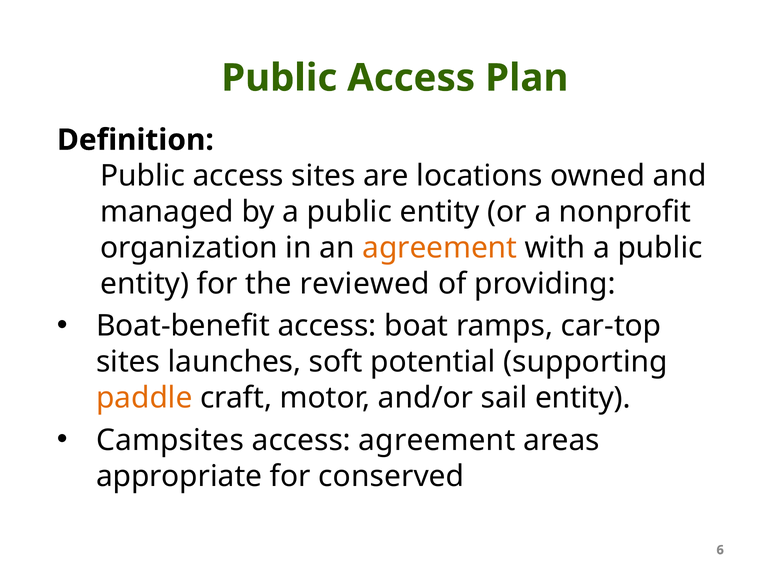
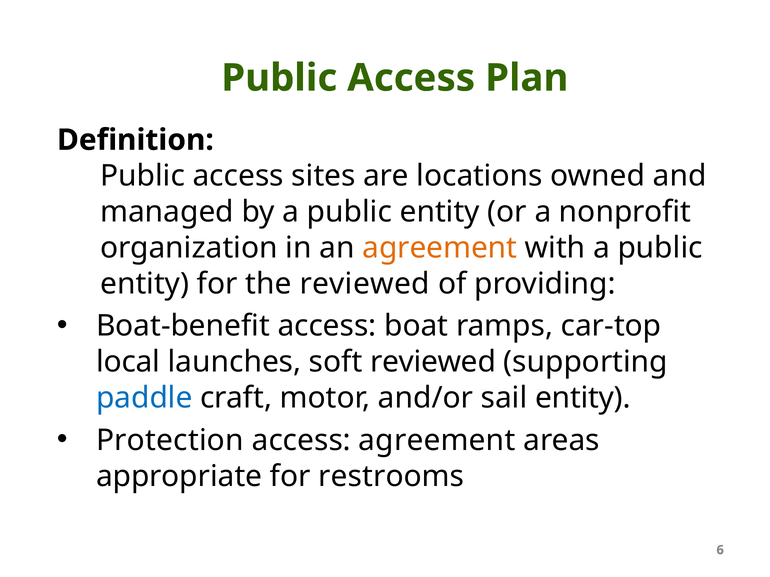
sites at (128, 362): sites -> local
soft potential: potential -> reviewed
paddle colour: orange -> blue
Campsites: Campsites -> Protection
conserved: conserved -> restrooms
